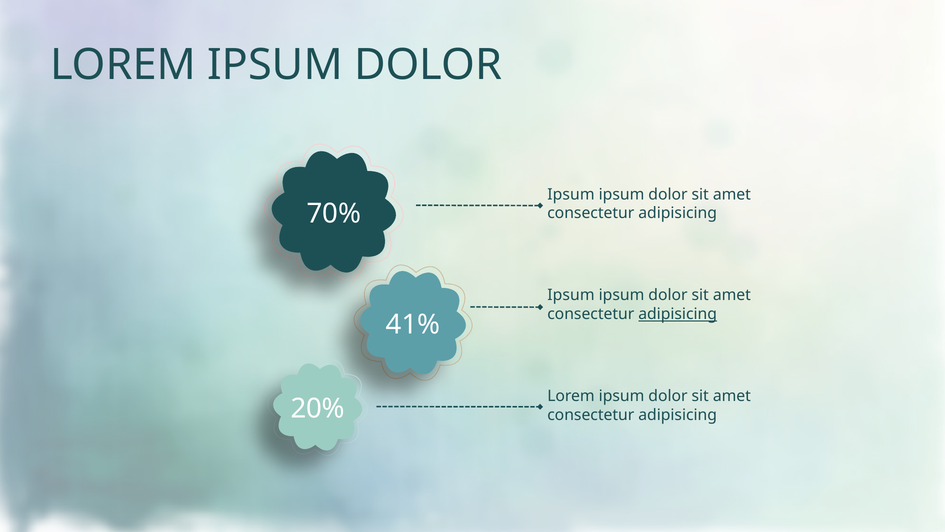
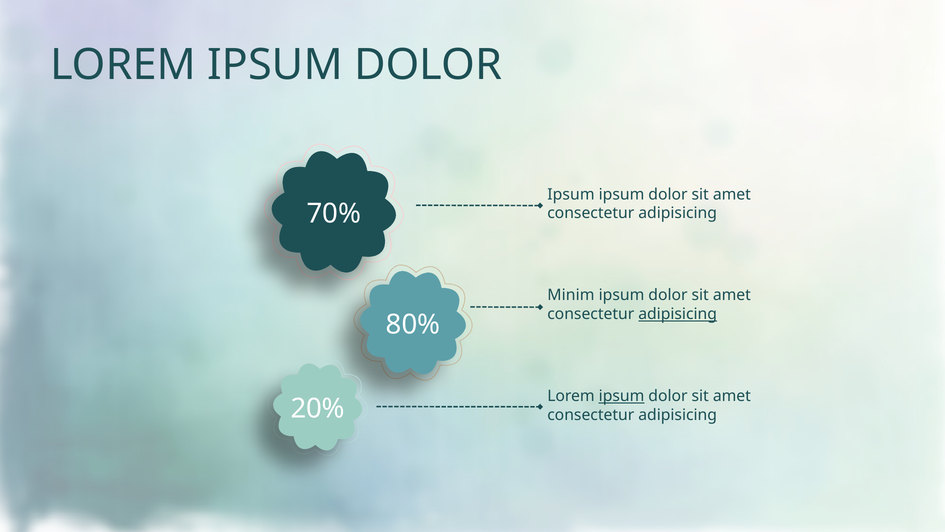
Ipsum at (571, 295): Ipsum -> Minim
41%: 41% -> 80%
ipsum at (622, 396) underline: none -> present
